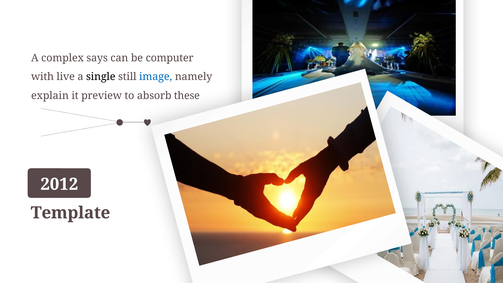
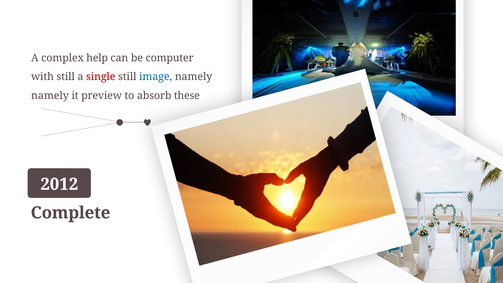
says: says -> help
with live: live -> still
single colour: black -> red
explain at (50, 96): explain -> namely
Template: Template -> Complete
